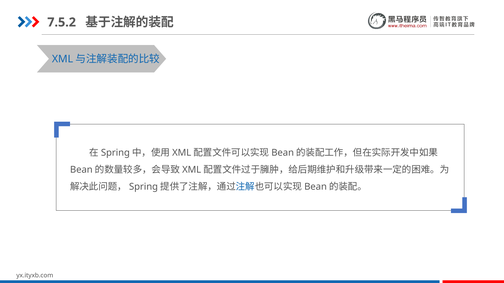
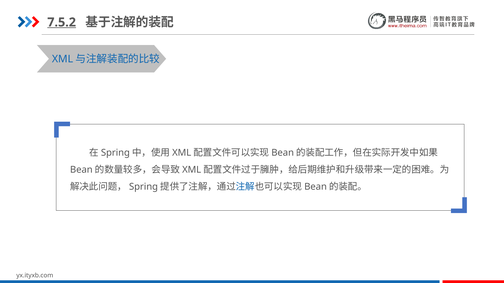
7.5.2 underline: none -> present
